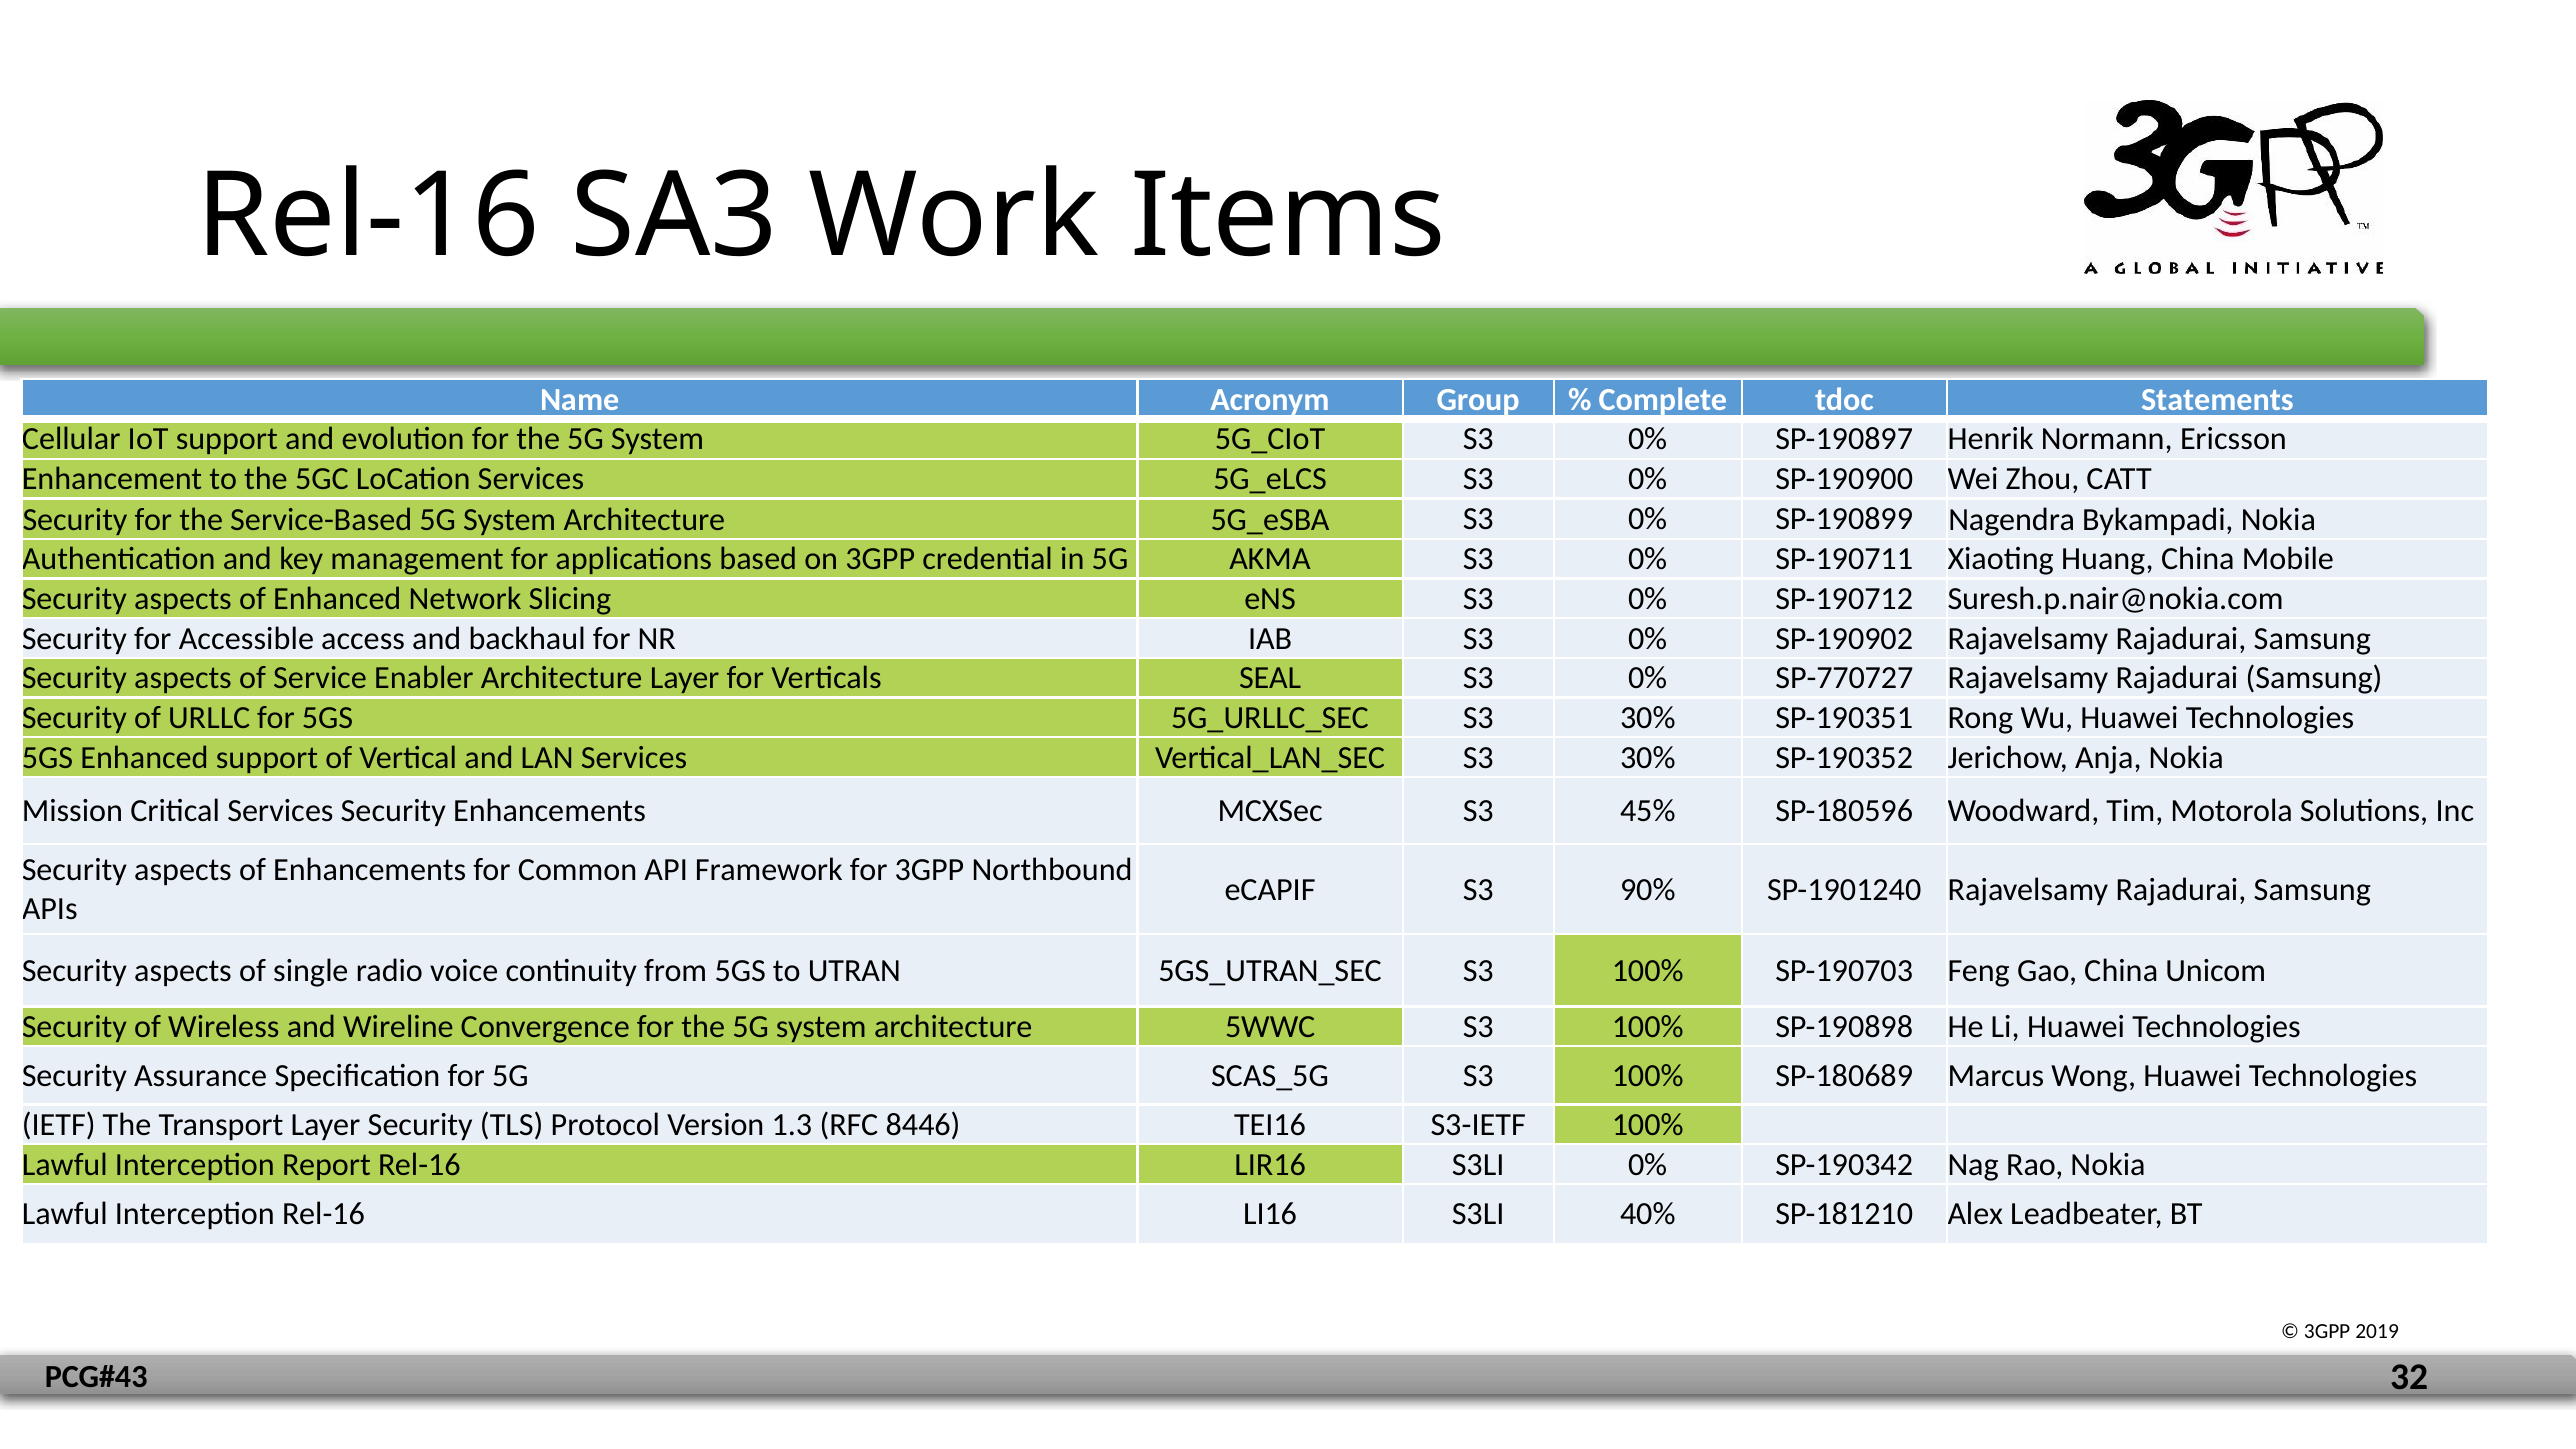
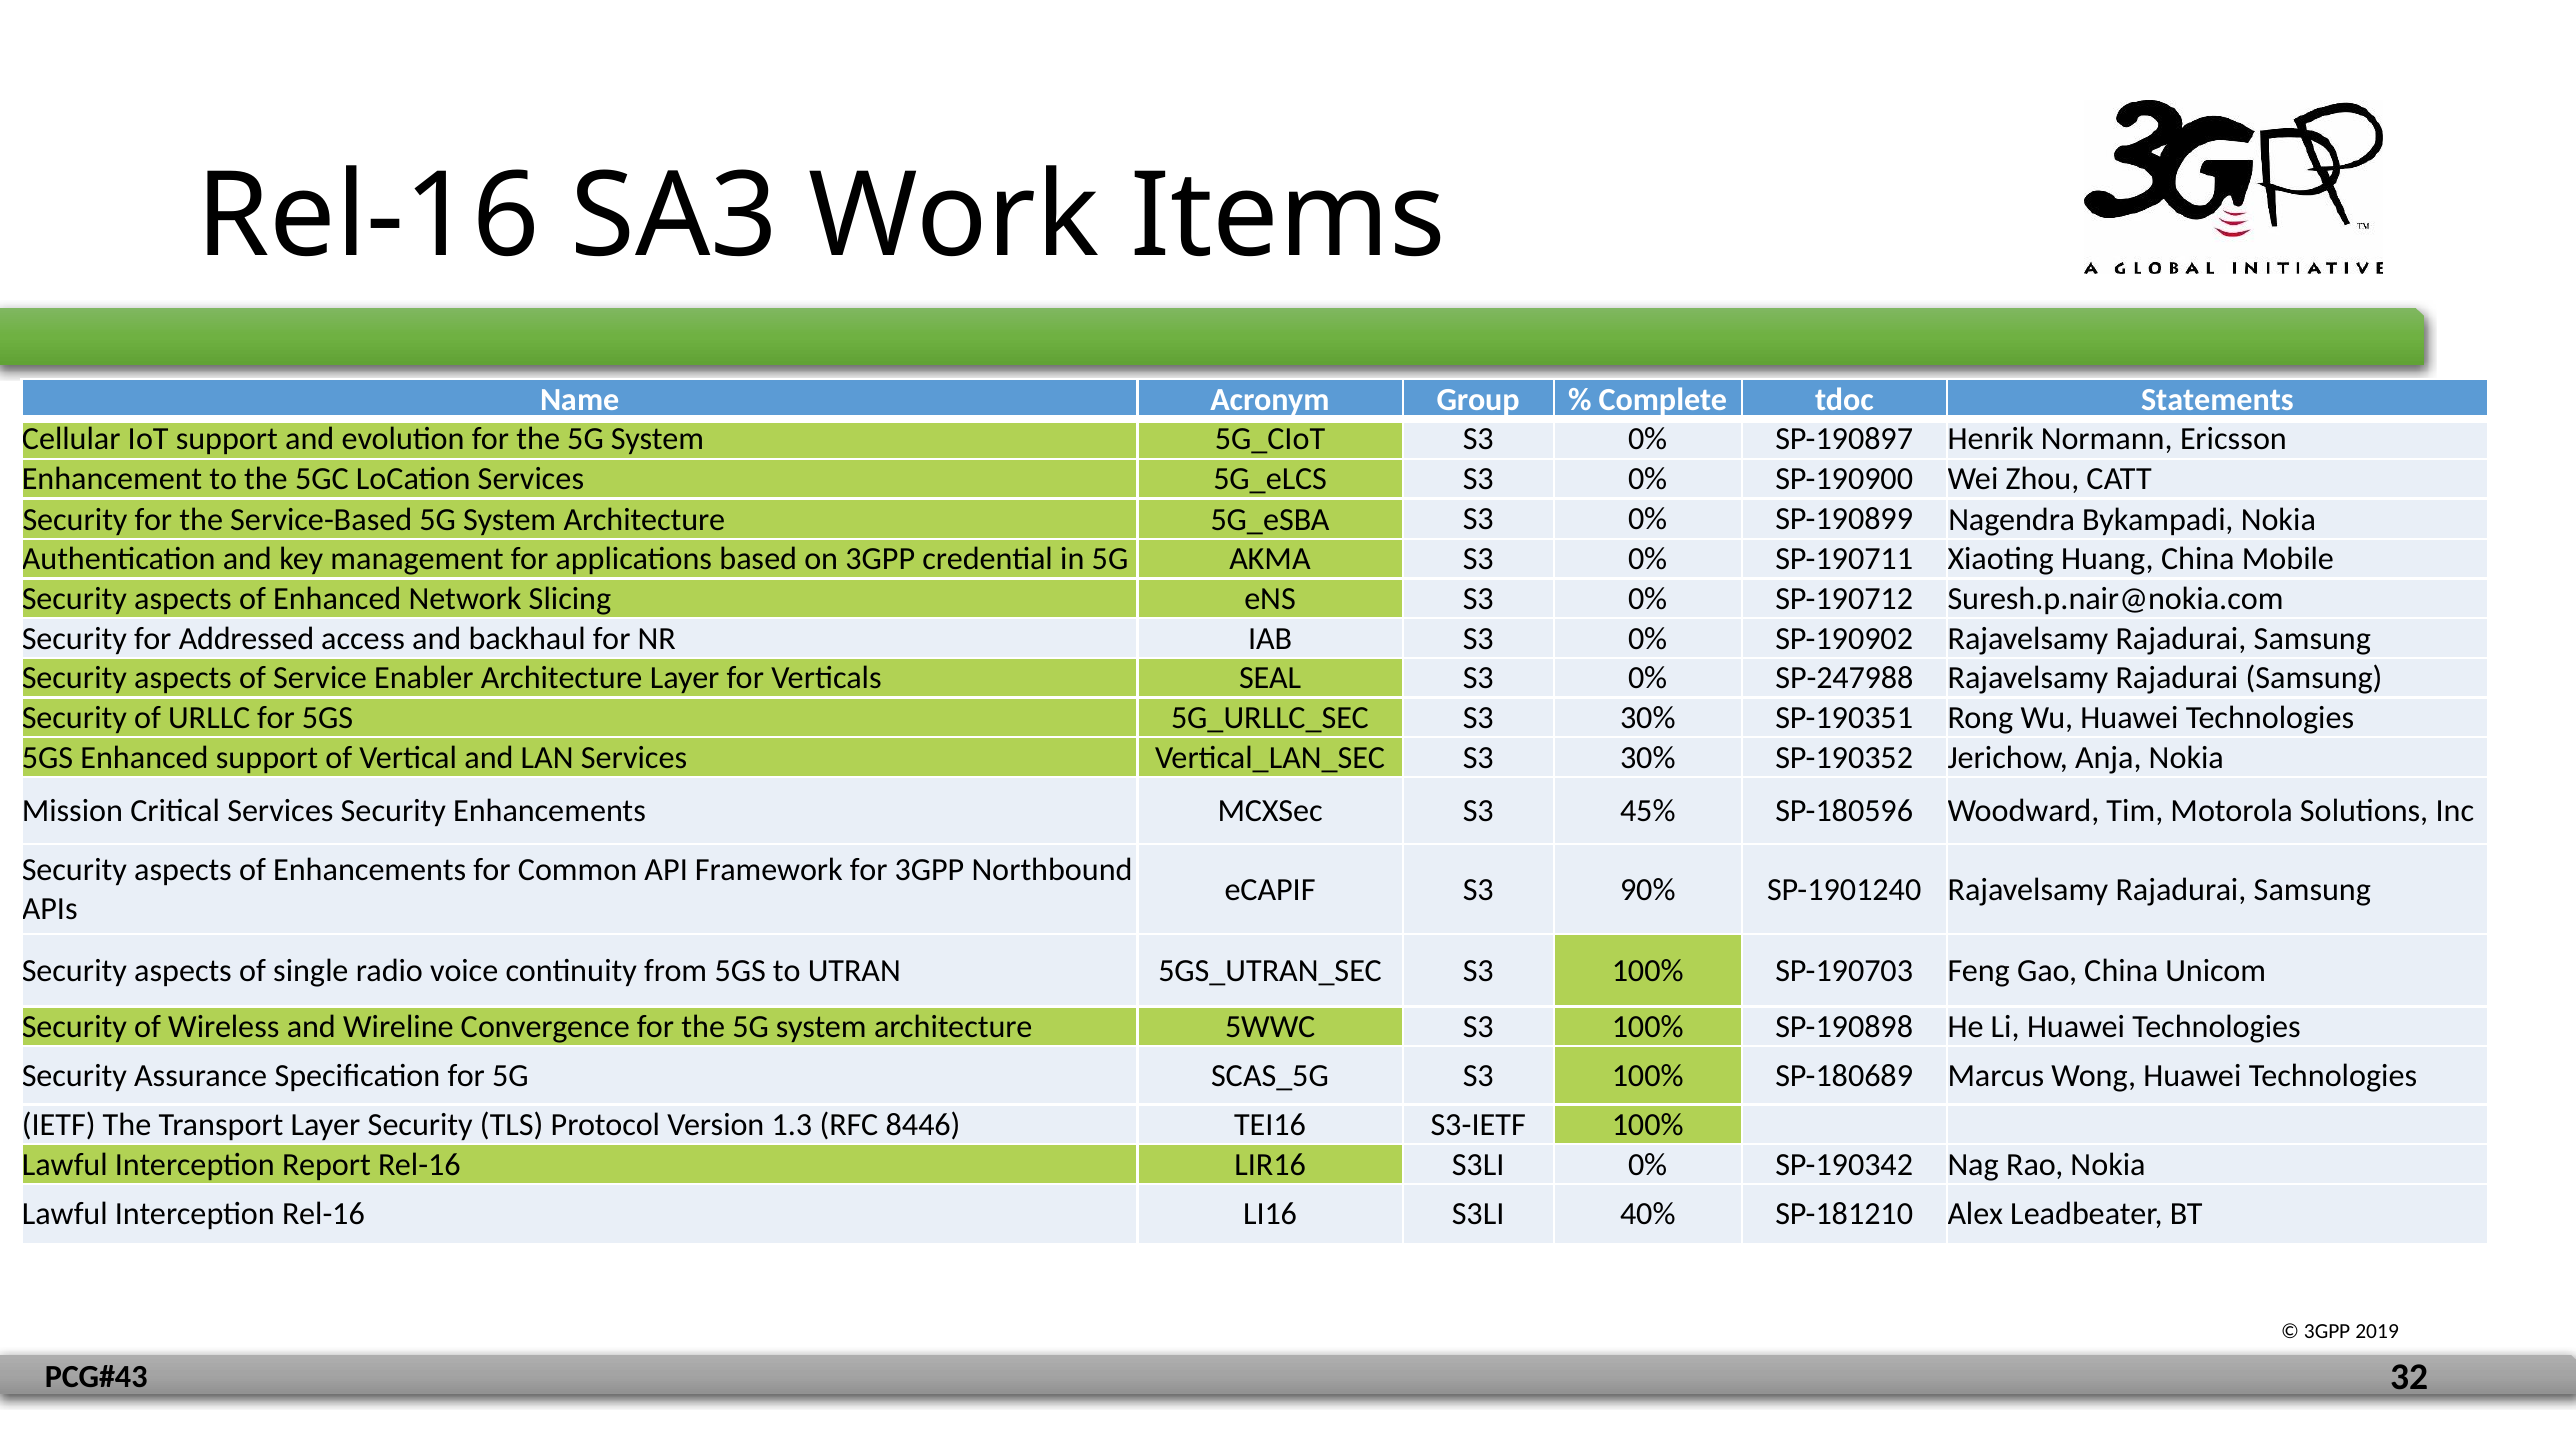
Accessible: Accessible -> Addressed
SP-770727: SP-770727 -> SP-247988
